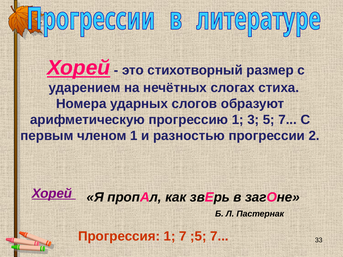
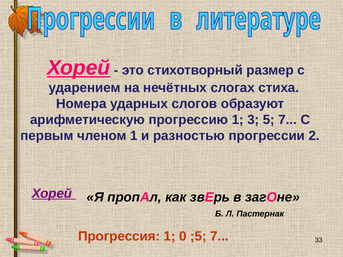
1 7: 7 -> 0
